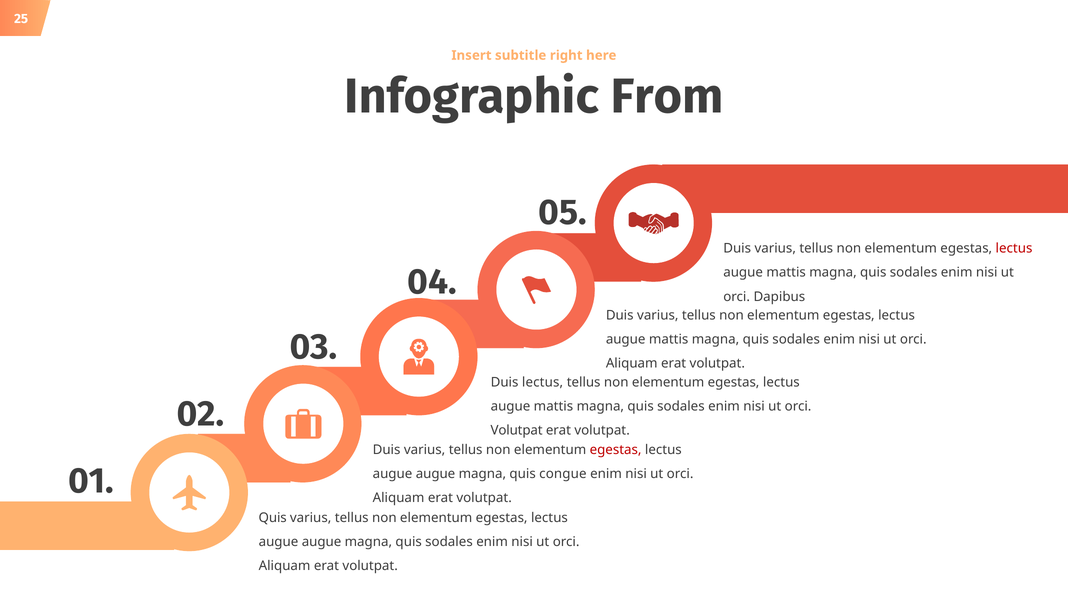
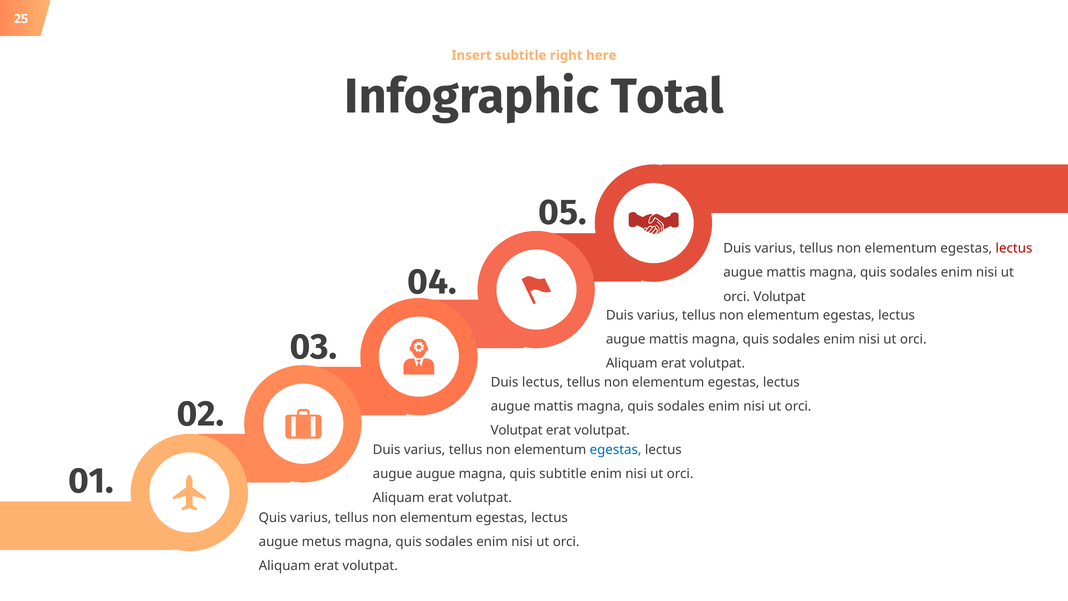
From: From -> Total
Dapibus at (779, 297): Dapibus -> Volutpat
egestas at (616, 450) colour: red -> blue
quis congue: congue -> subtitle
augue at (322, 542): augue -> metus
